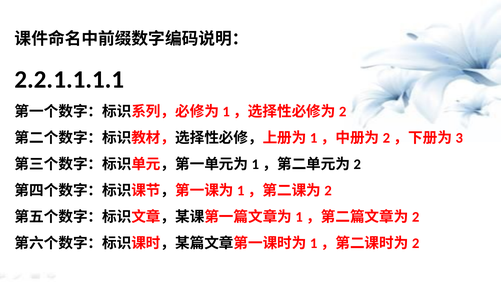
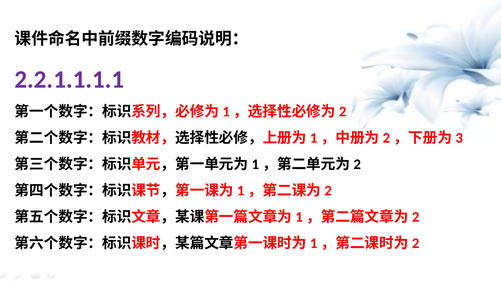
2.2.1.1.1.1 colour: black -> purple
